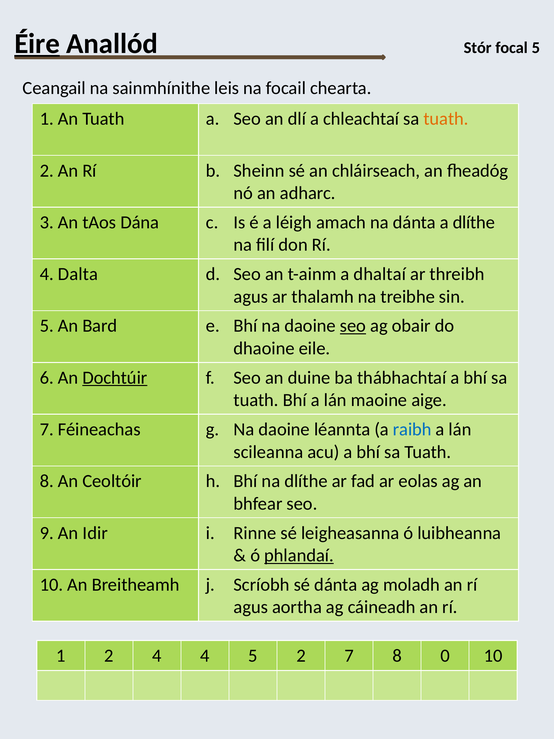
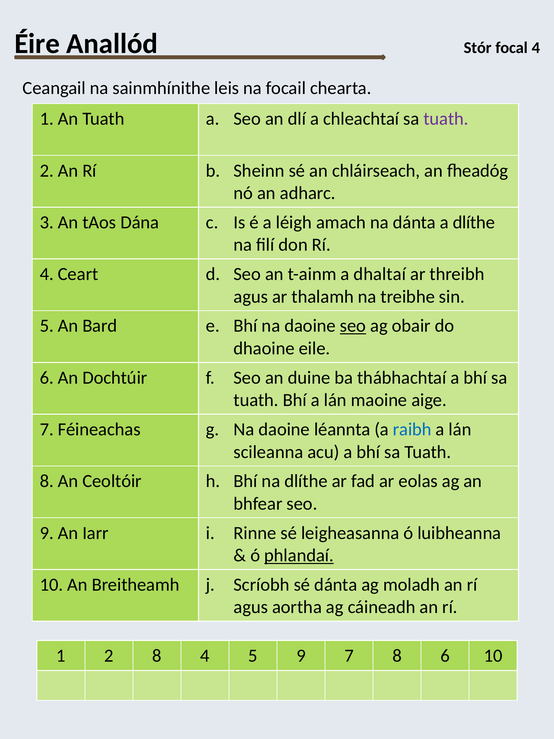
Éire underline: present -> none
focal 5: 5 -> 4
tuath at (446, 119) colour: orange -> purple
Dalta: Dalta -> Ceart
Dochtúir underline: present -> none
Idir: Idir -> Iarr
2 4: 4 -> 8
5 2: 2 -> 9
8 0: 0 -> 6
